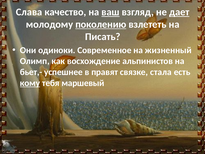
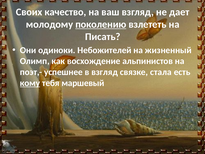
Слава: Слава -> Своих
ваш underline: present -> none
дает underline: present -> none
Современное: Современное -> Небожителей
бьет,-: бьет,- -> поэт,-
в правят: правят -> взгляд
